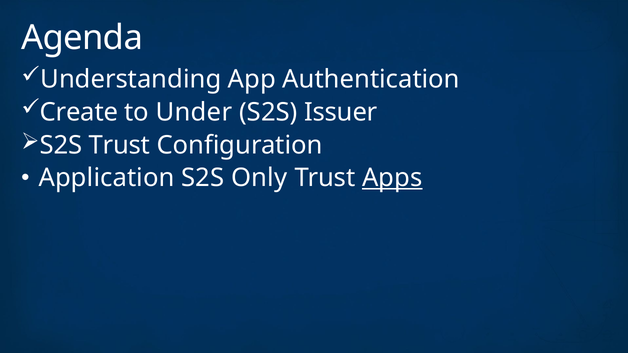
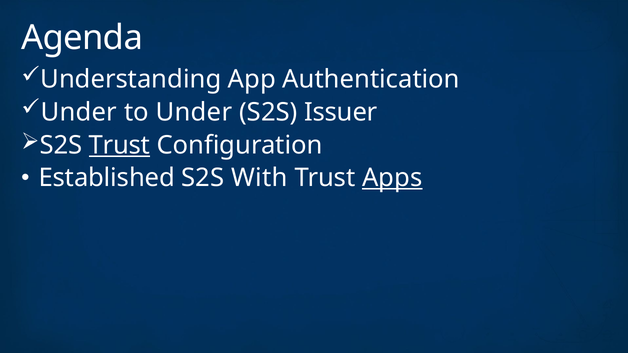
Create at (79, 112): Create -> Under
Trust at (120, 145) underline: none -> present
Application: Application -> Established
Only: Only -> With
